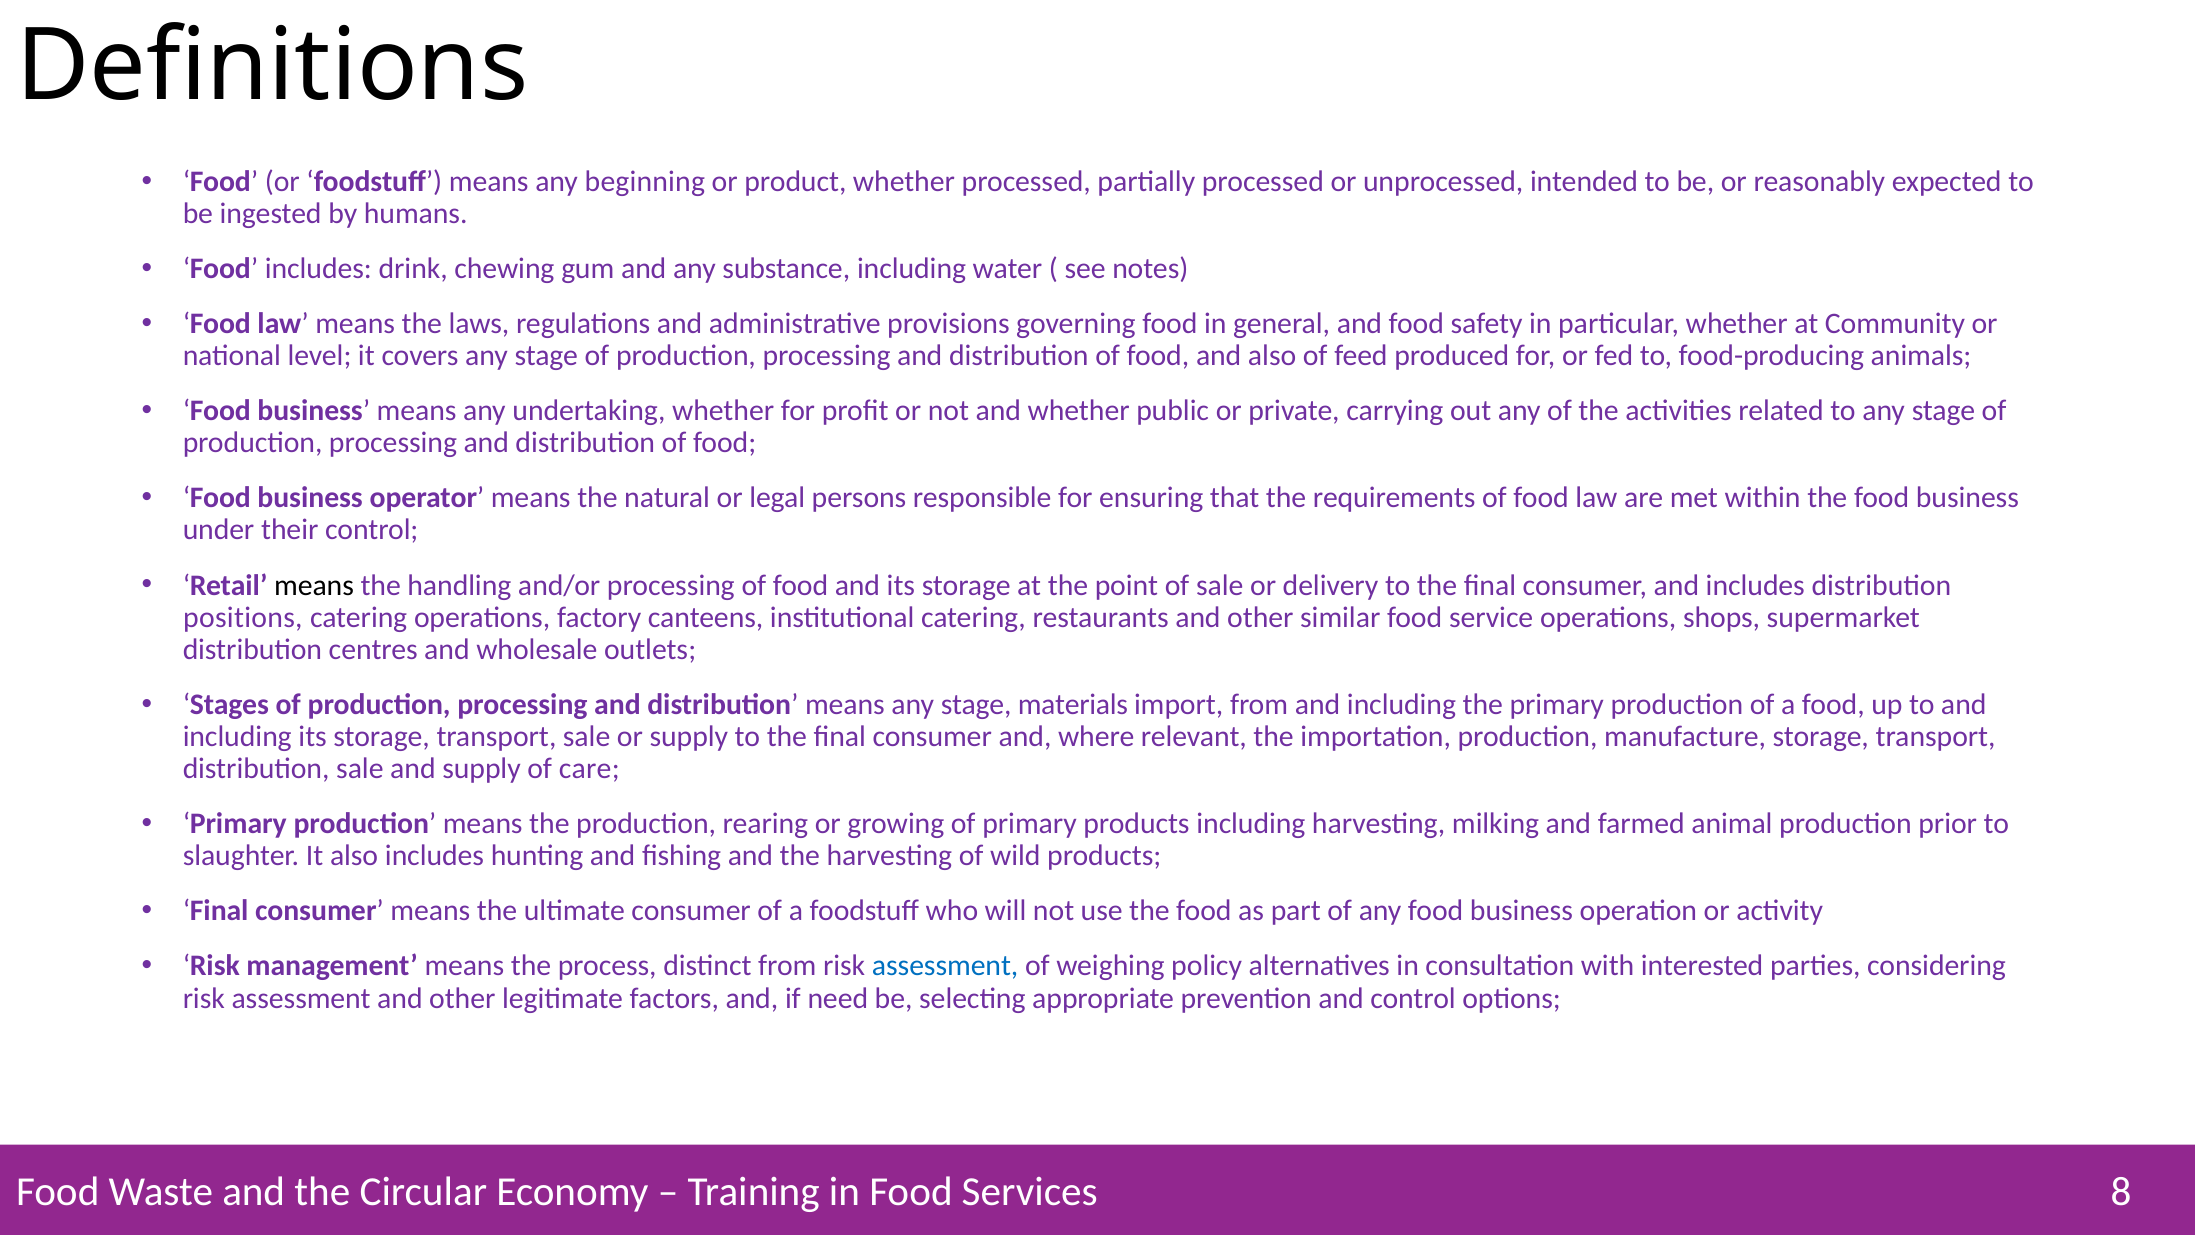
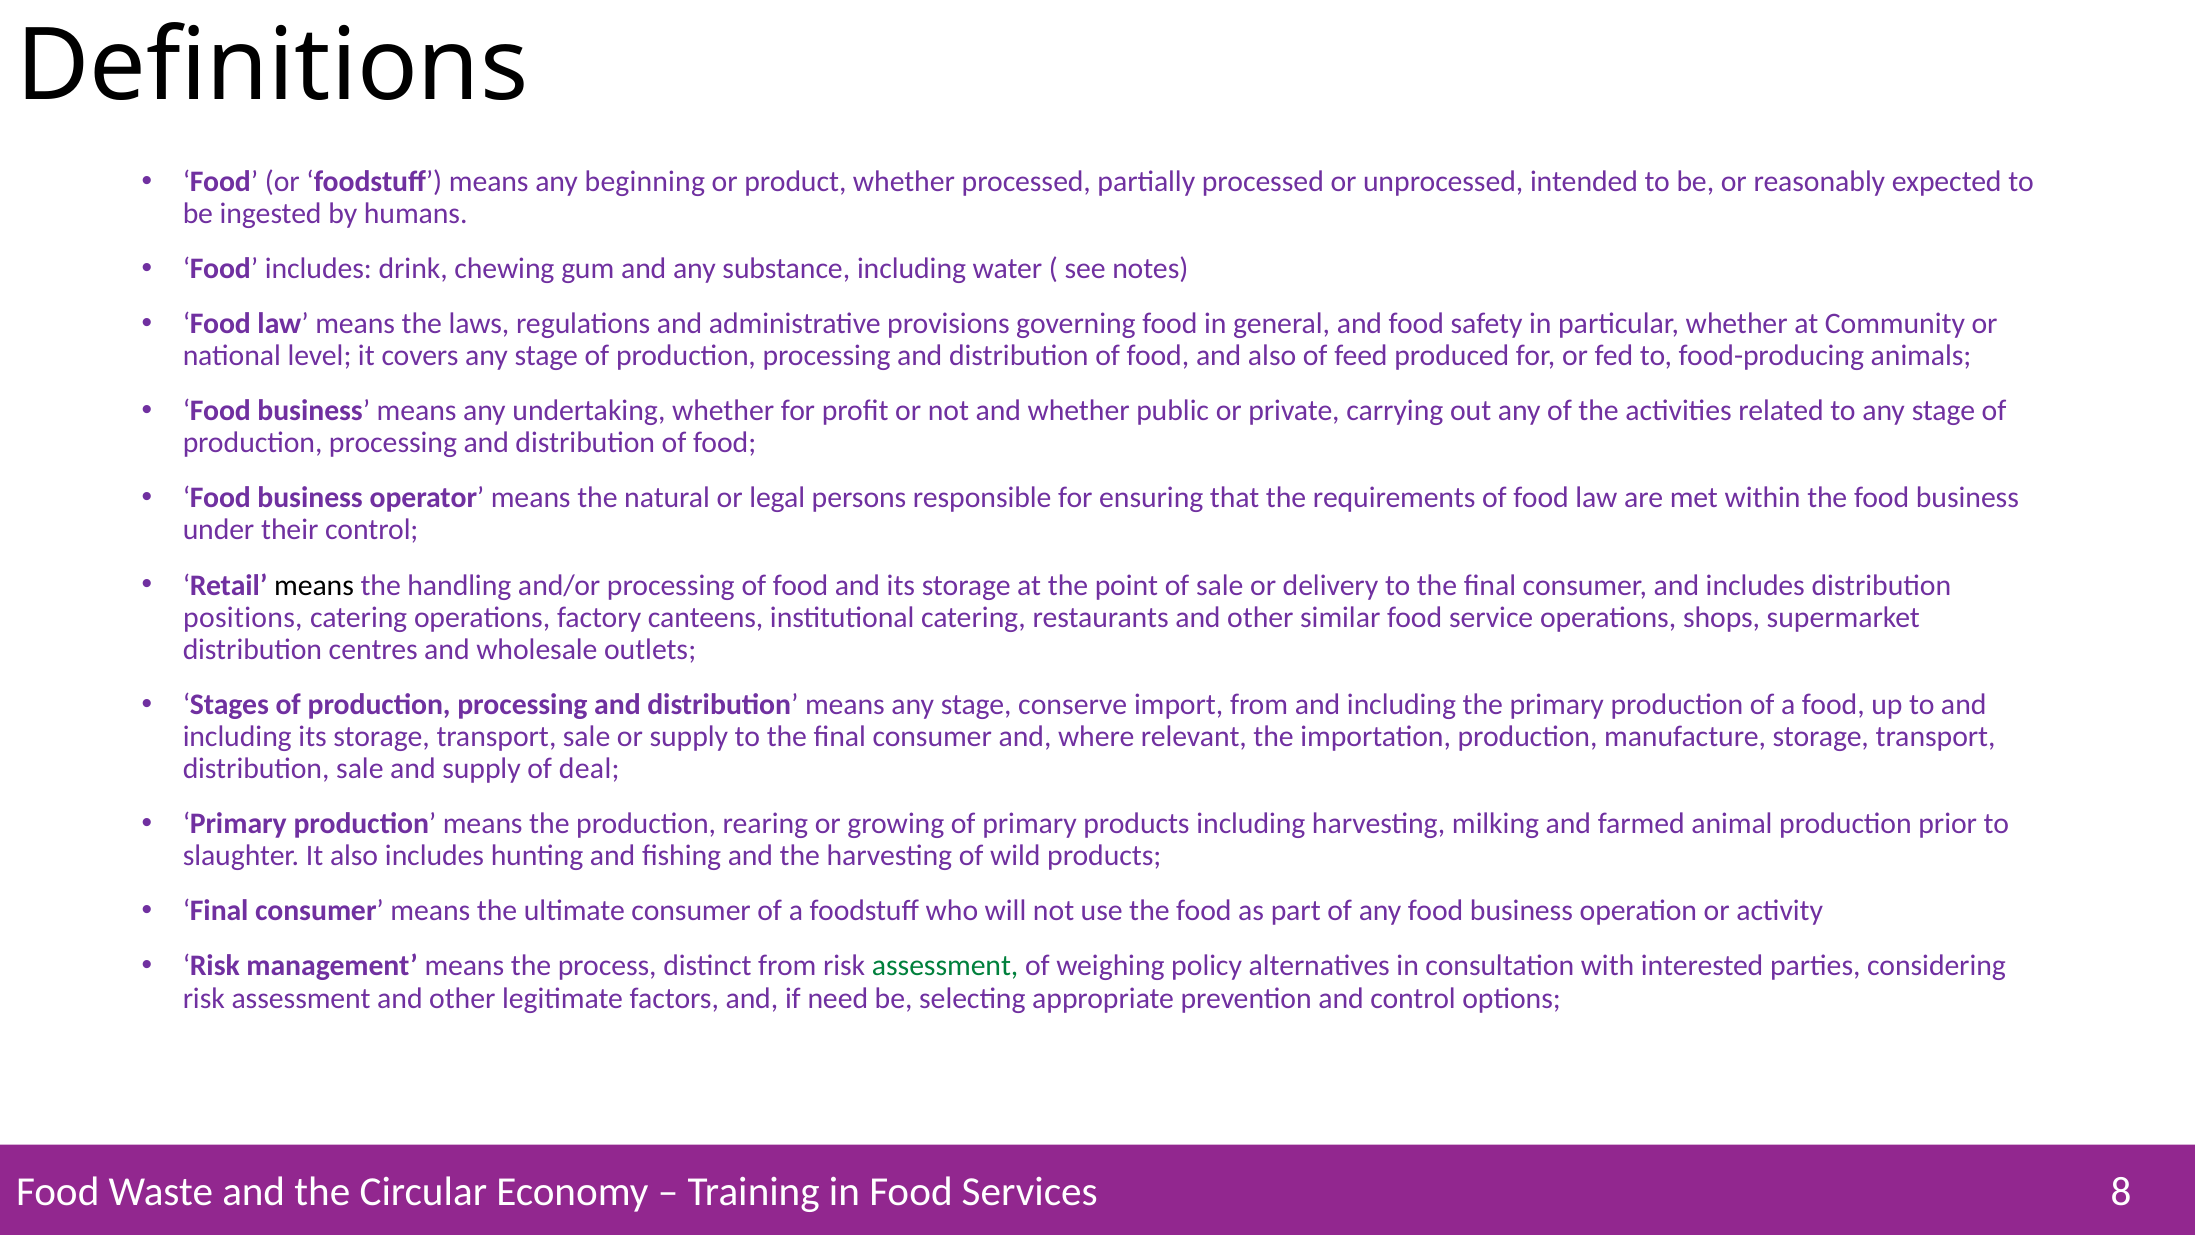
materials: materials -> conserve
care: care -> deal
assessment at (945, 966) colour: blue -> green
